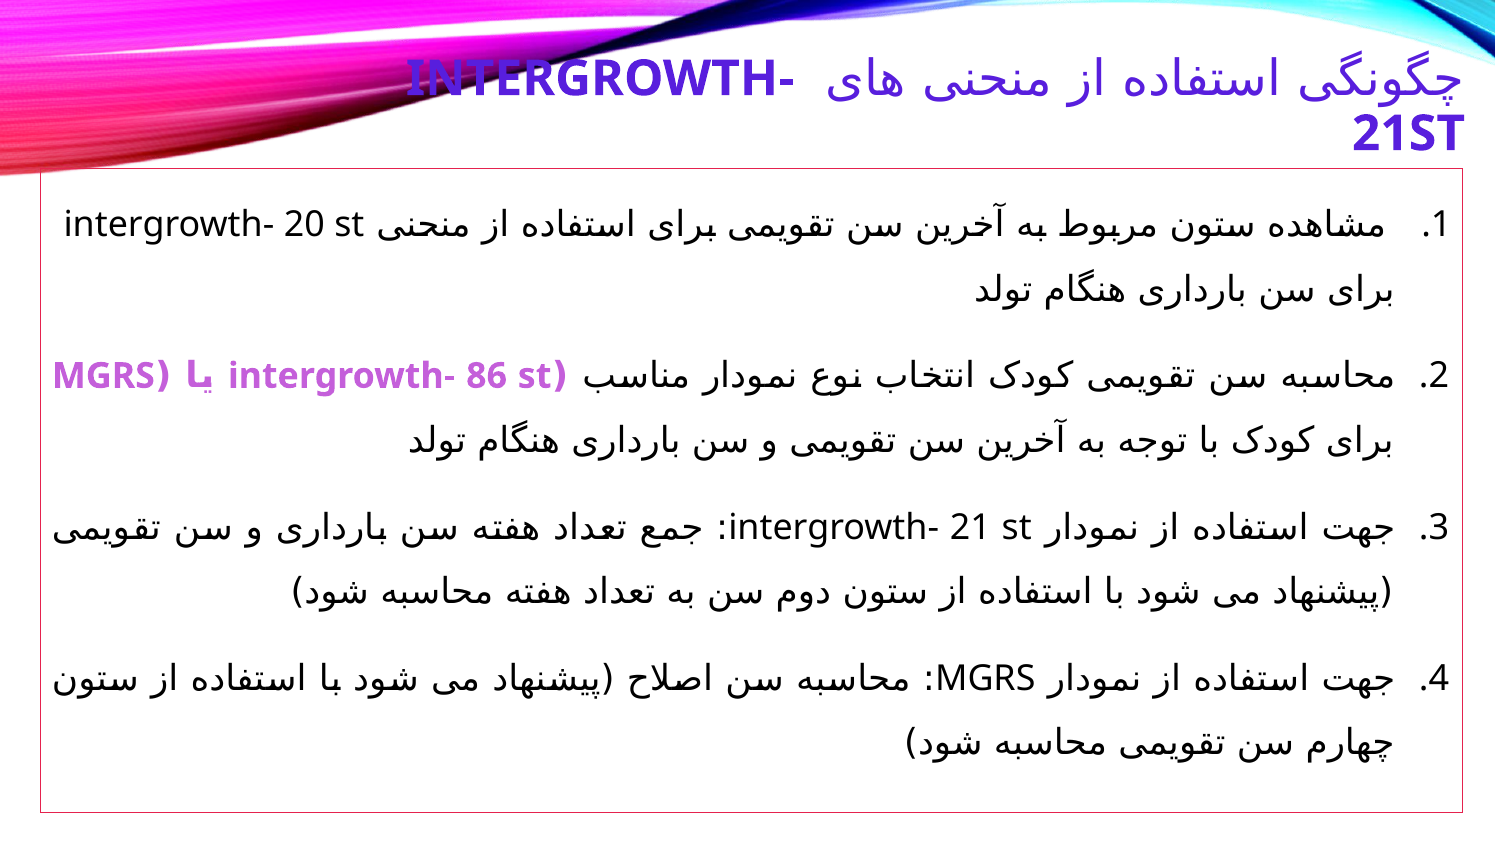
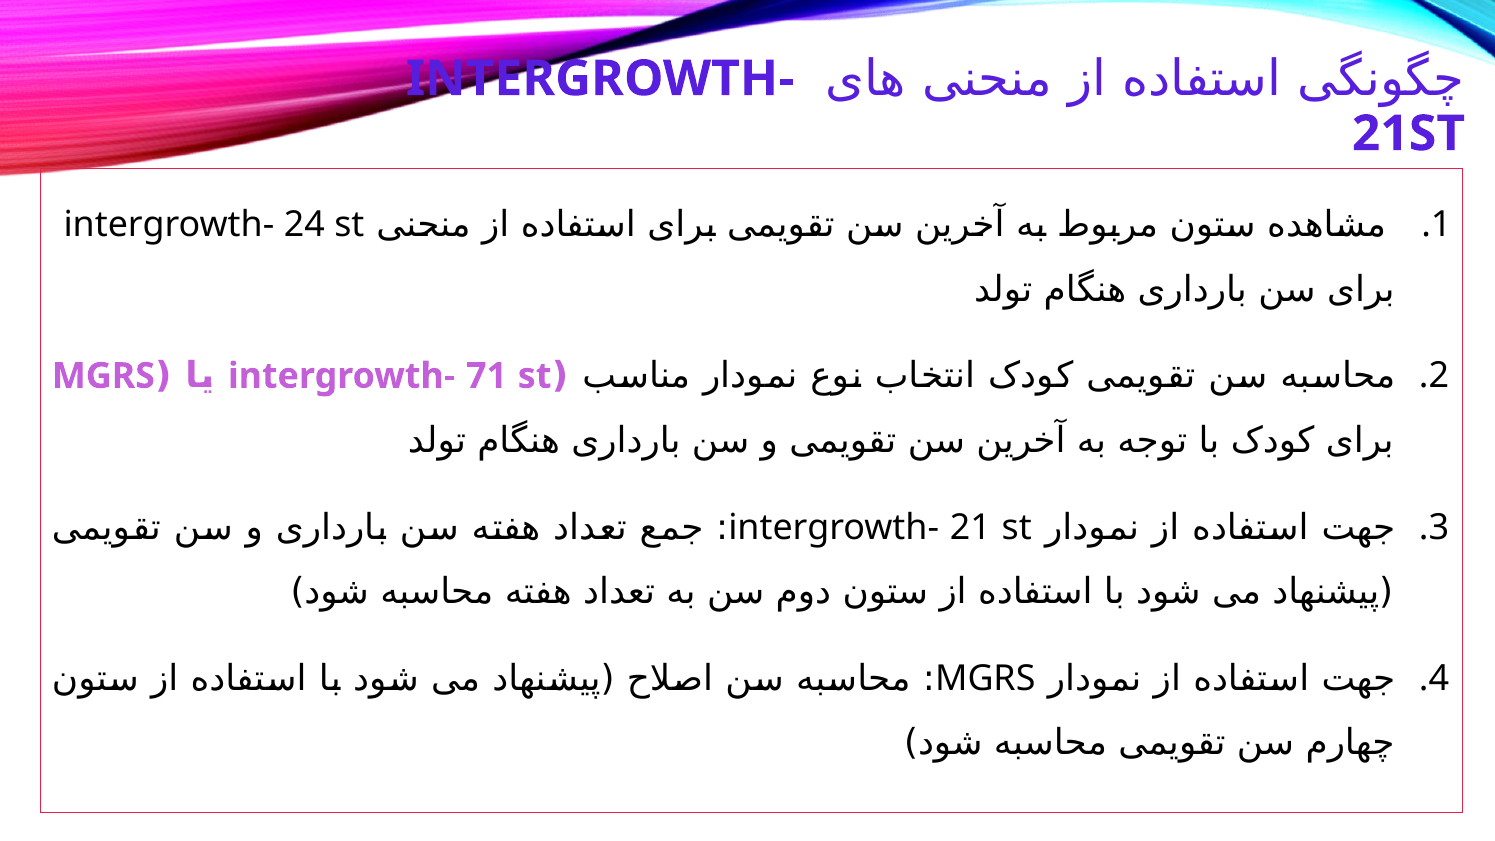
20: 20 -> 24
86: 86 -> 71
